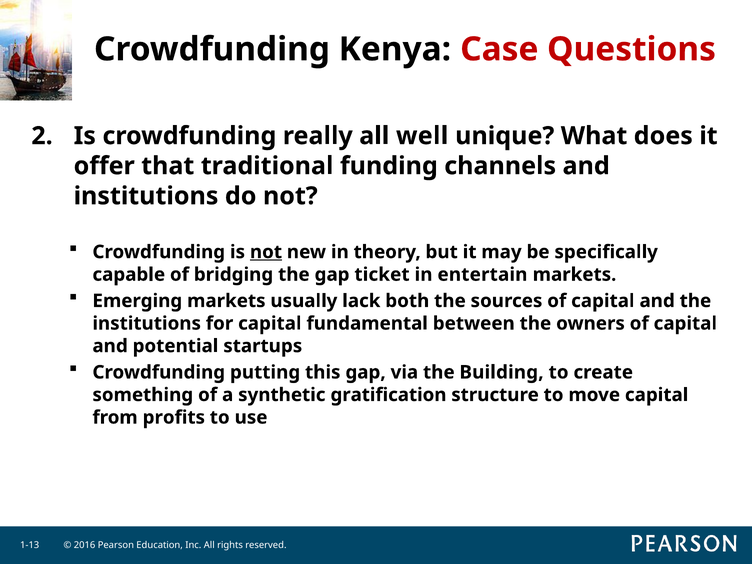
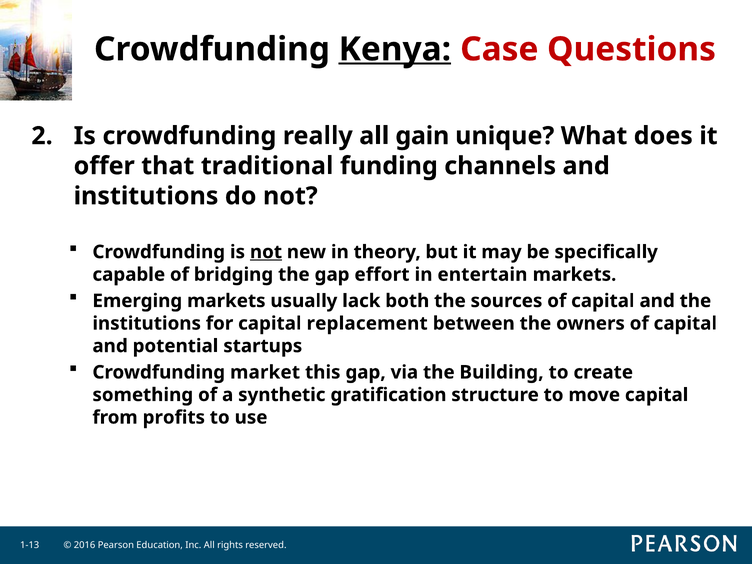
Kenya underline: none -> present
well: well -> gain
ticket: ticket -> effort
fundamental: fundamental -> replacement
putting: putting -> market
